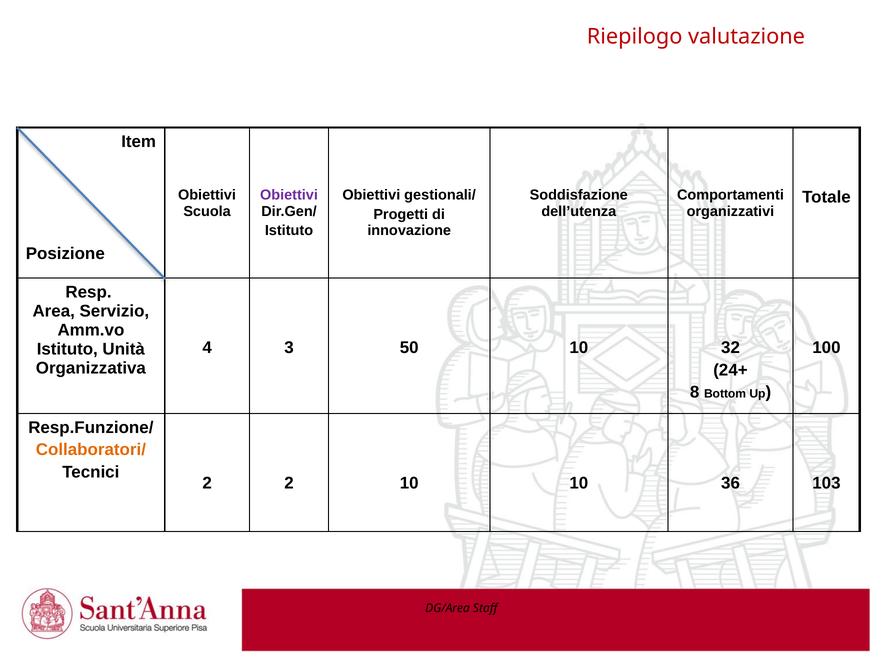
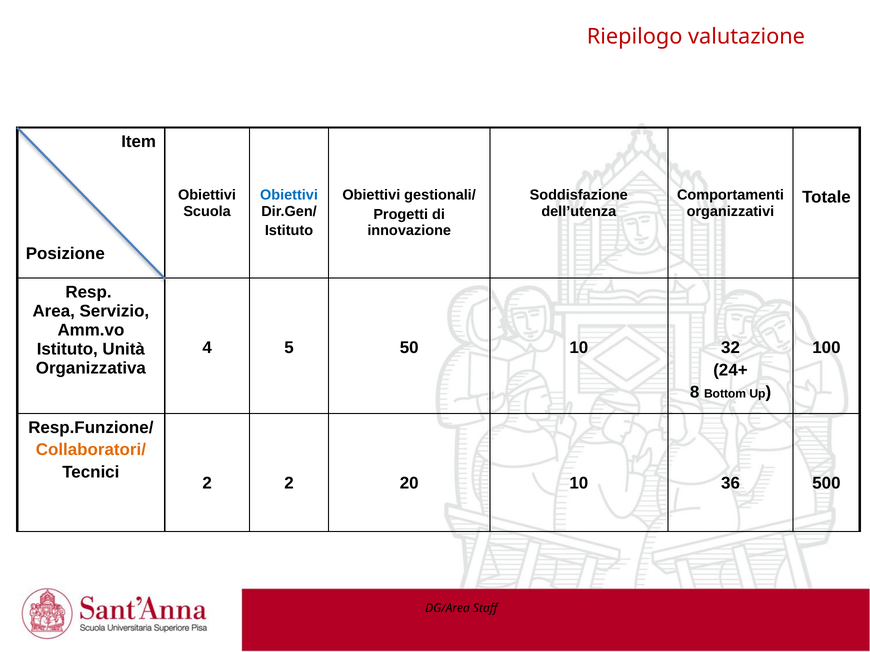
Obiettivi at (289, 195) colour: purple -> blue
3: 3 -> 5
2 10: 10 -> 20
103: 103 -> 500
